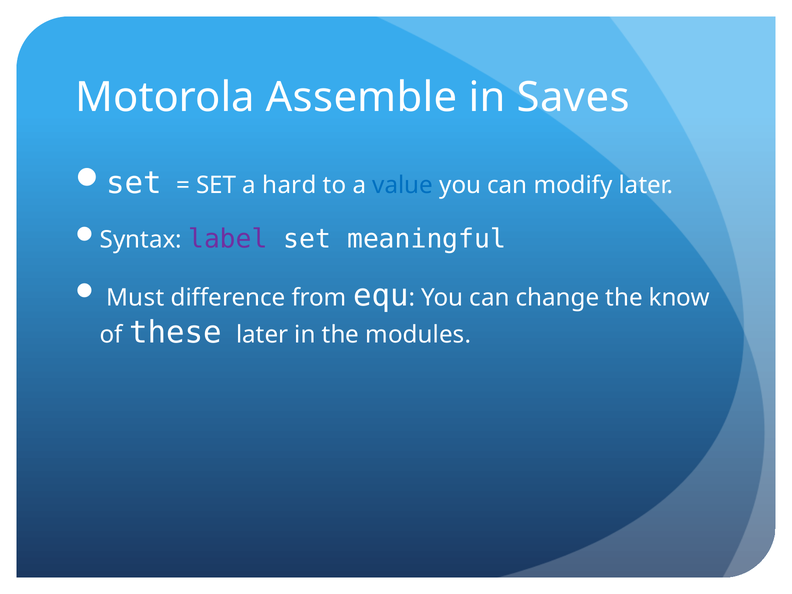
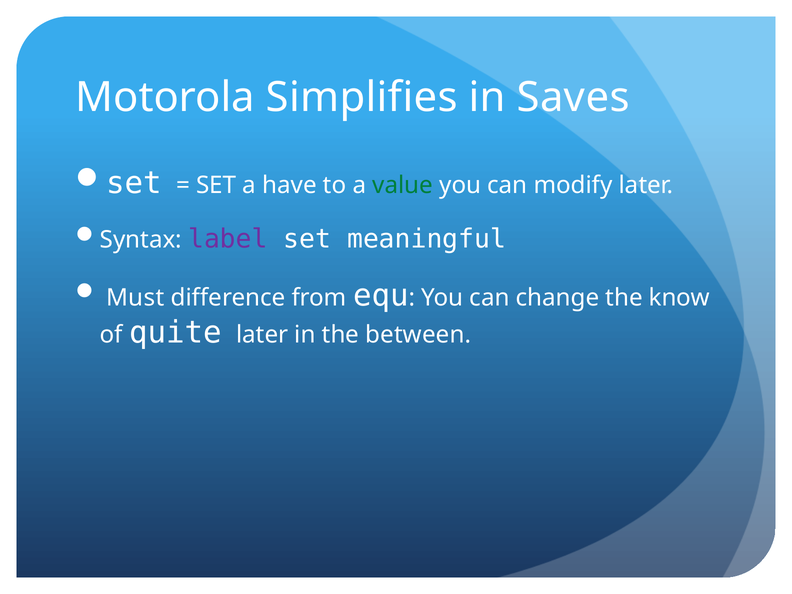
Assemble: Assemble -> Simplifies
hard: hard -> have
value colour: blue -> green
these: these -> quite
modules: modules -> between
